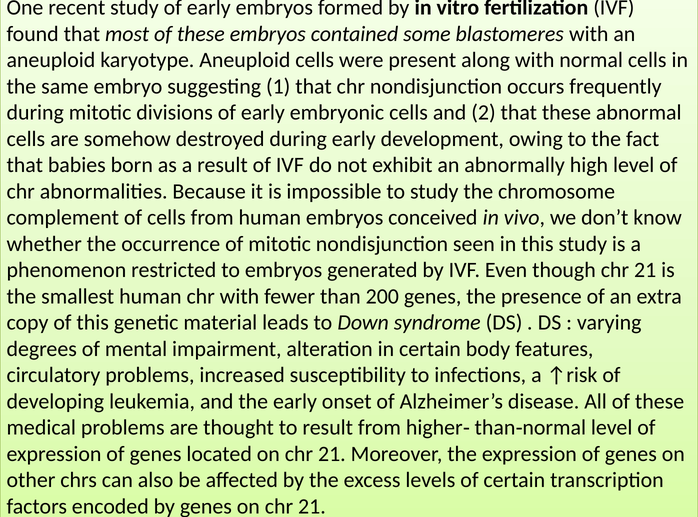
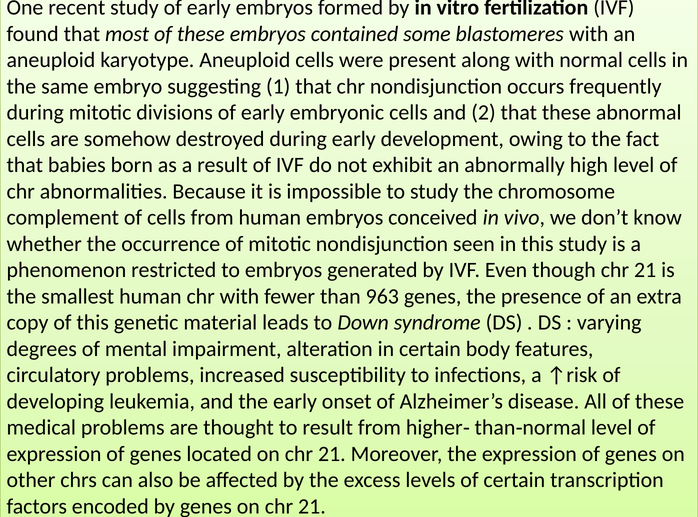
200: 200 -> 963
